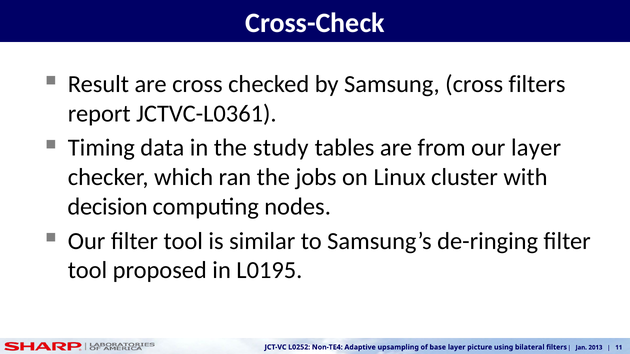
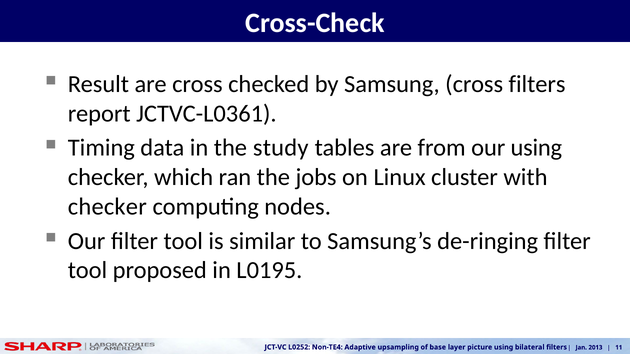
our layer: layer -> using
decision at (108, 207): decision -> checker
